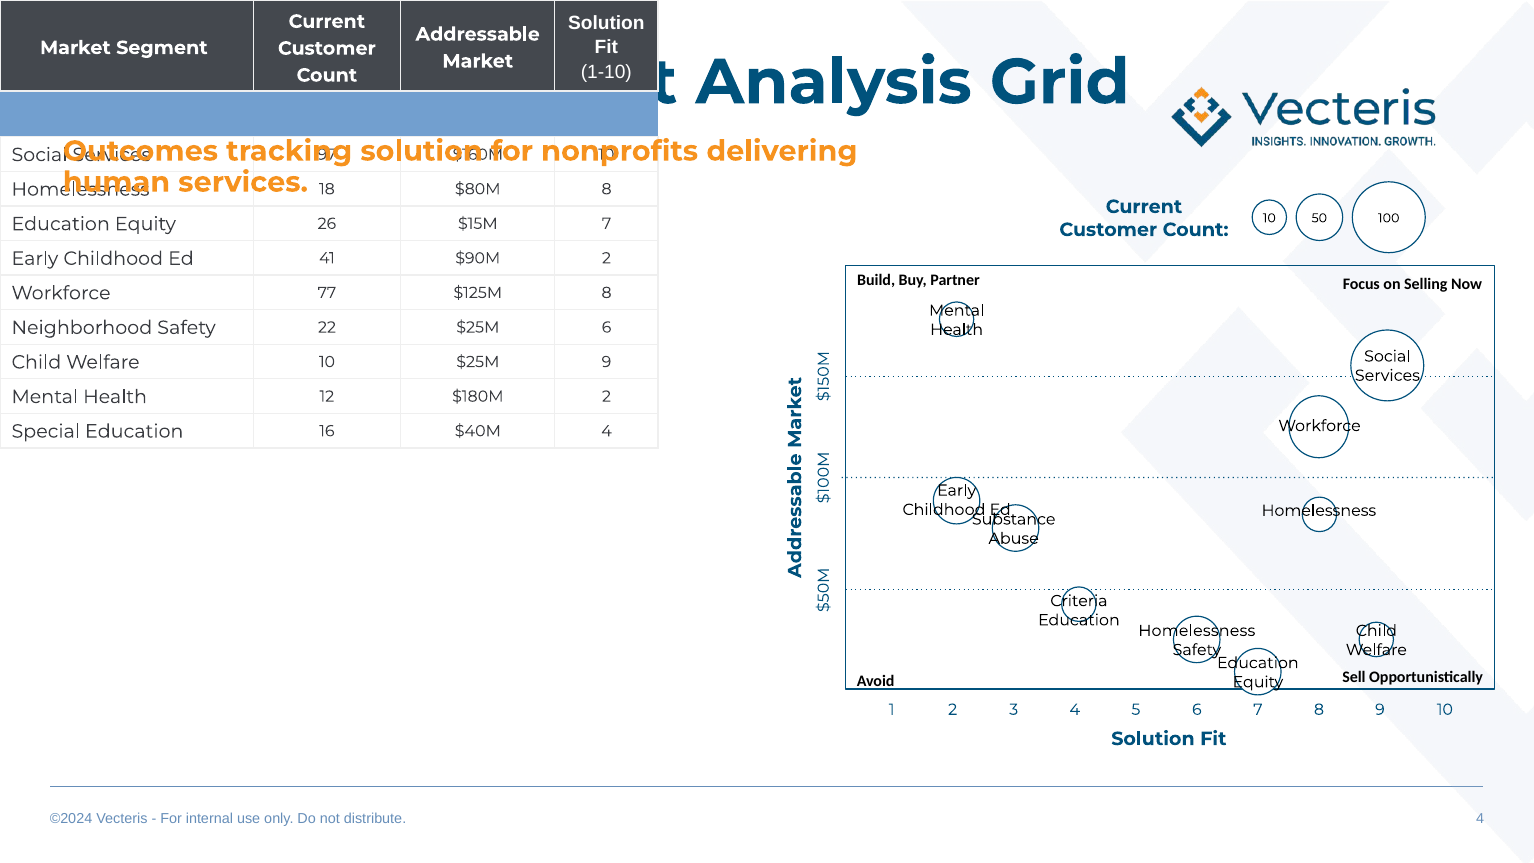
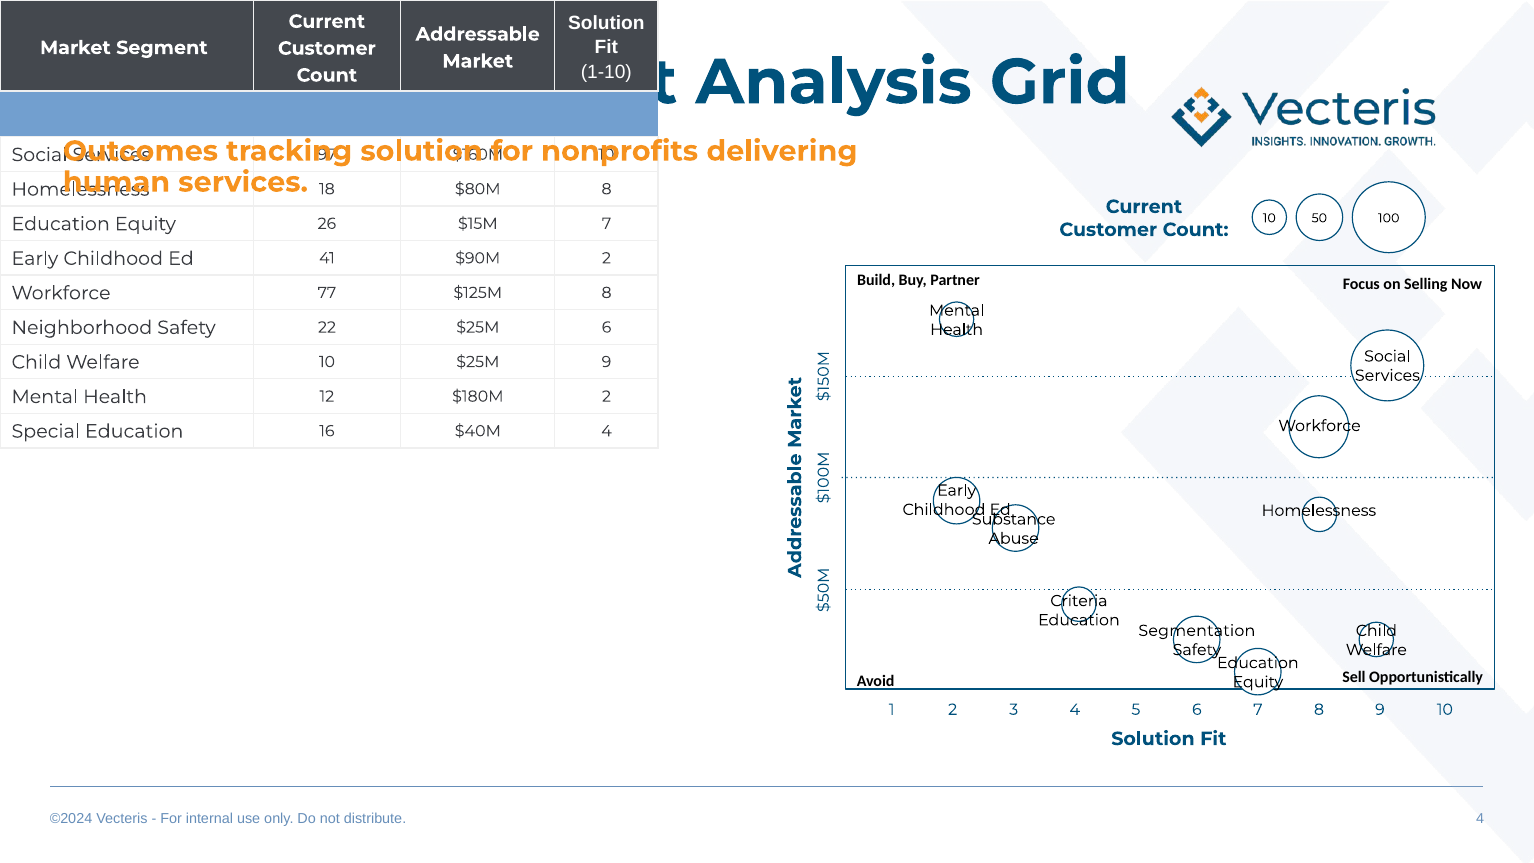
Homelessness at (1197, 631): Homelessness -> Segmentation
